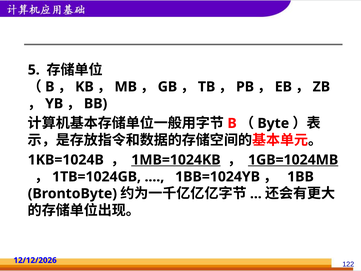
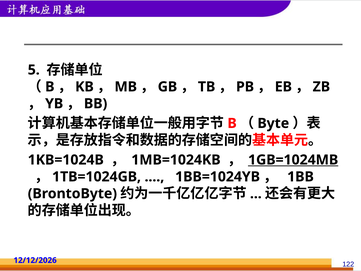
1MB=1024KB underline: present -> none
